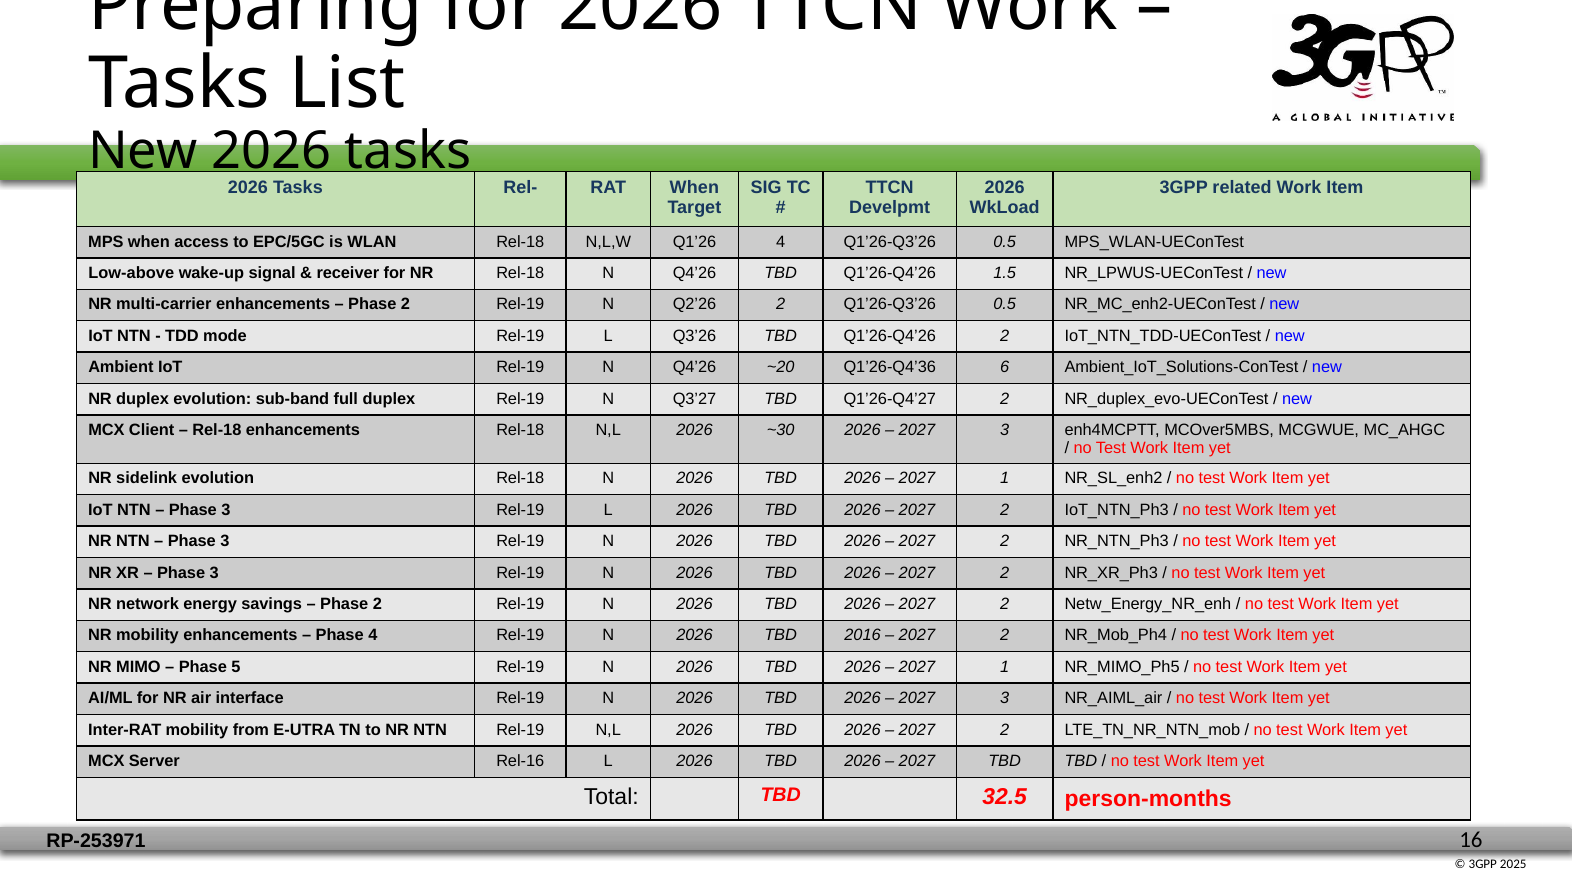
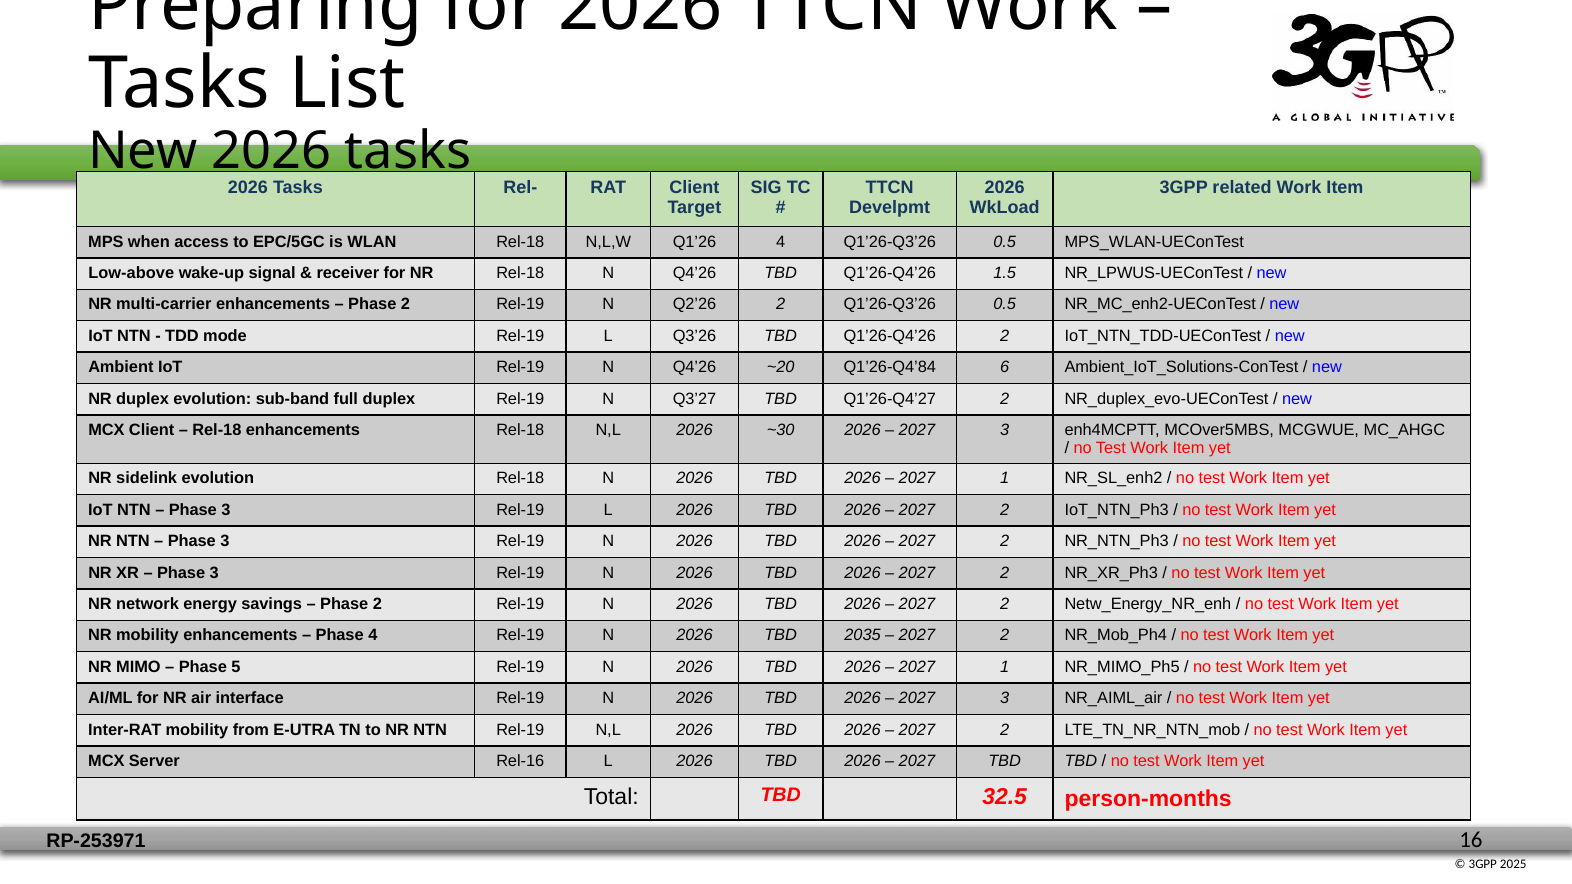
RAT When: When -> Client
Q1’26-Q4’36: Q1’26-Q4’36 -> Q1’26-Q4’84
2016: 2016 -> 2035
